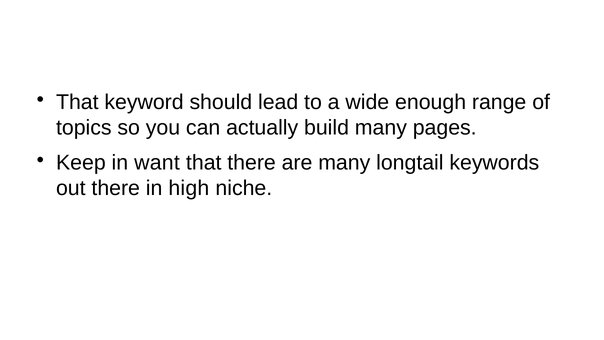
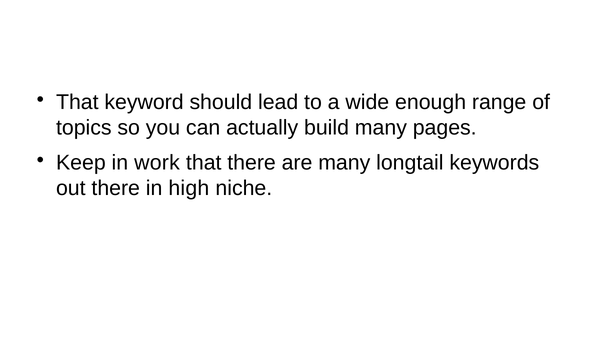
want: want -> work
